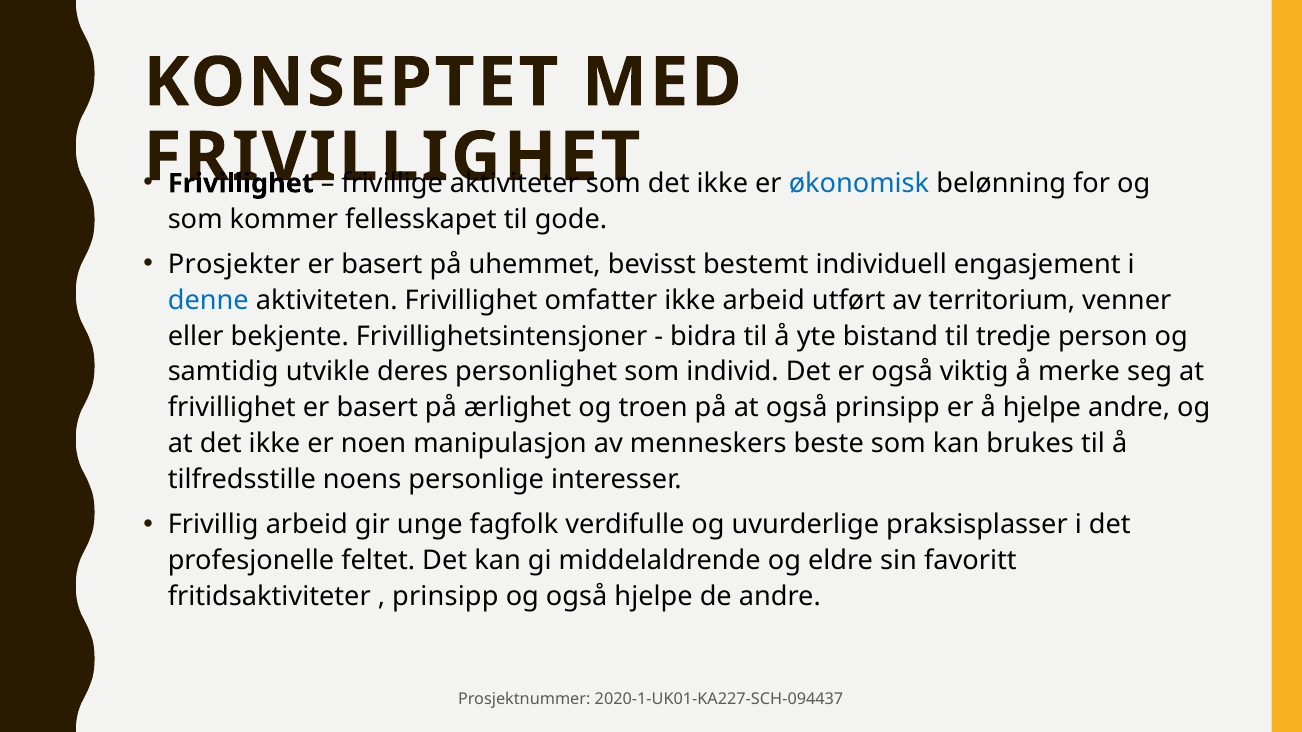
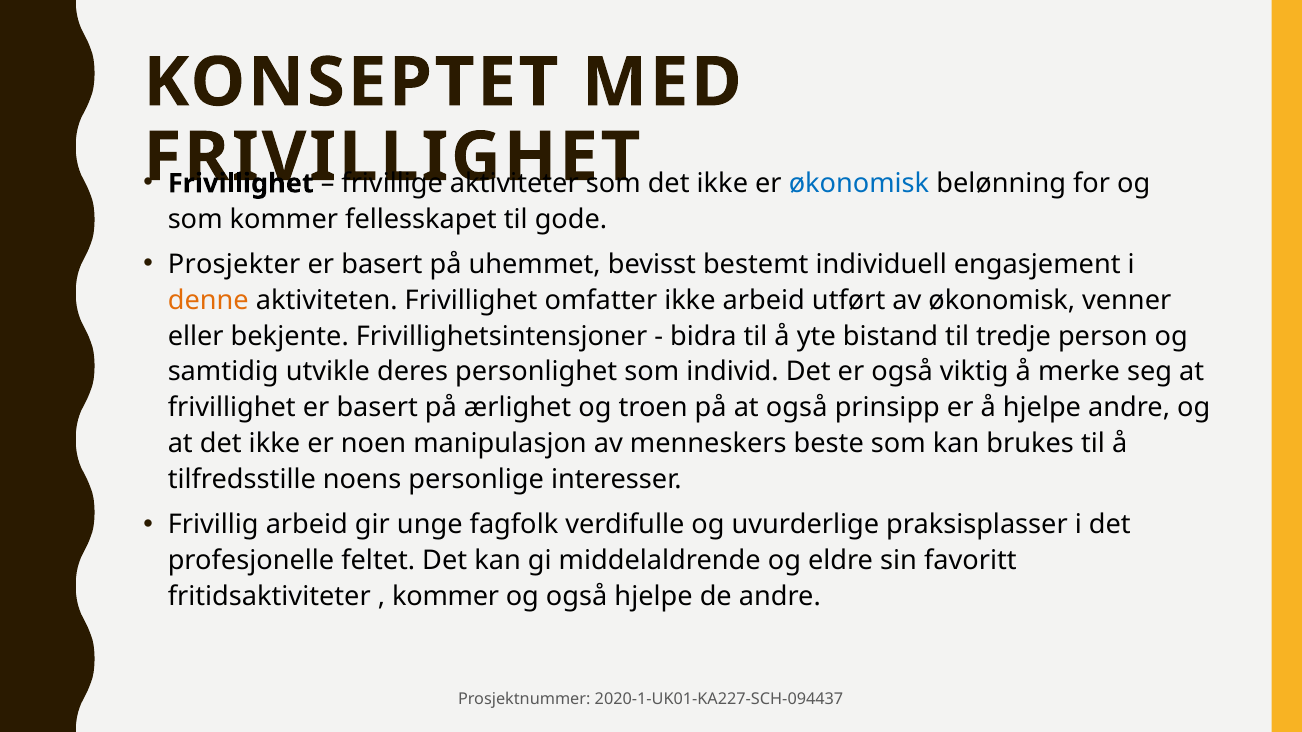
denne colour: blue -> orange
av territorium: territorium -> økonomisk
prinsipp at (445, 597): prinsipp -> kommer
